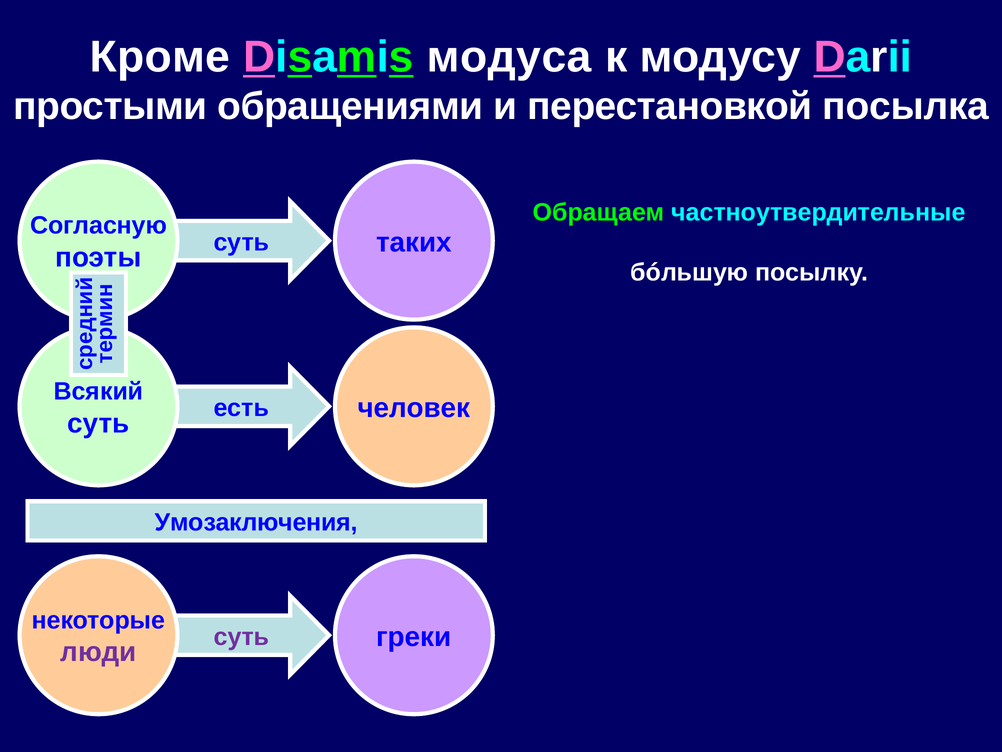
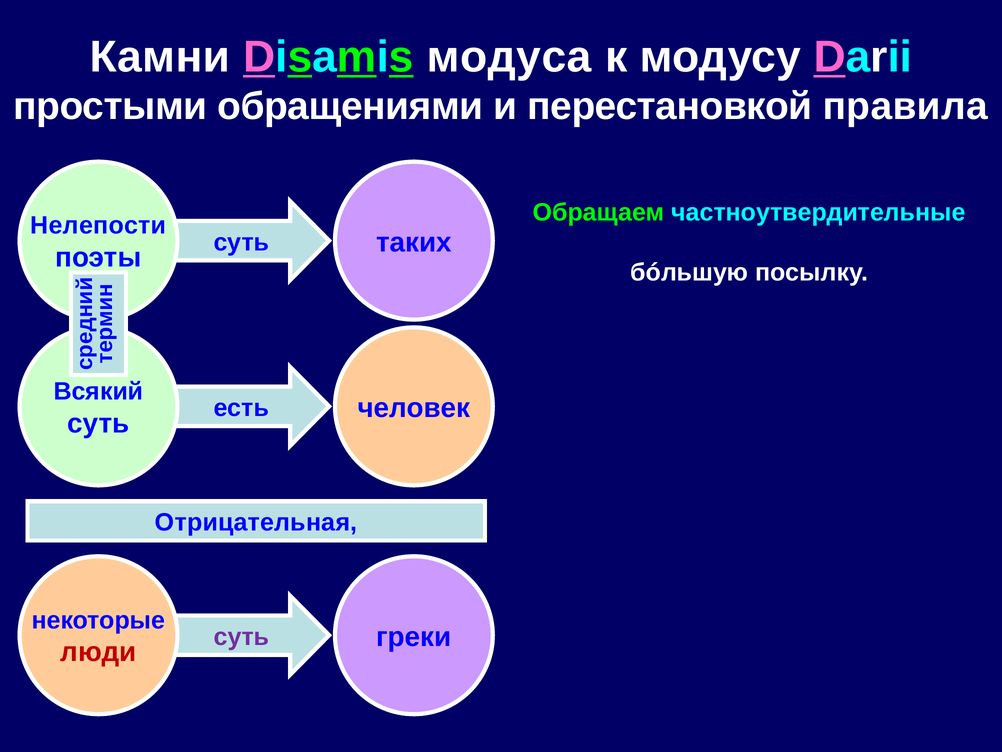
Кроме: Кроме -> Камни
посылка: посылка -> правила
Согласную: Согласную -> Нелепости
Умозаключения: Умозаключения -> Отрицательная
люди colour: purple -> red
